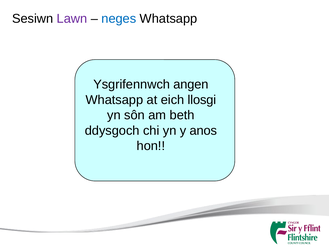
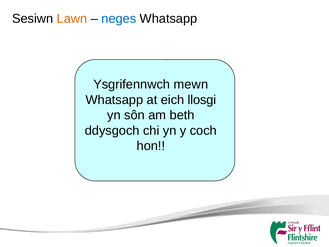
Lawn colour: purple -> orange
angen: angen -> mewn
anos: anos -> coch
